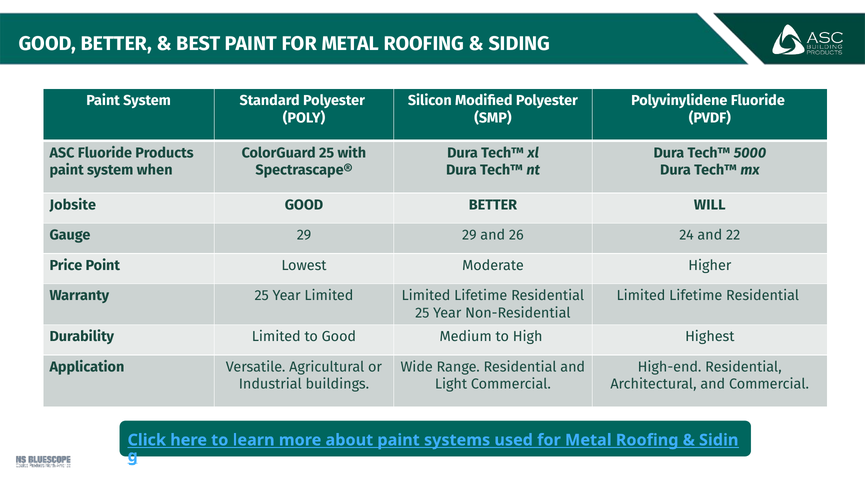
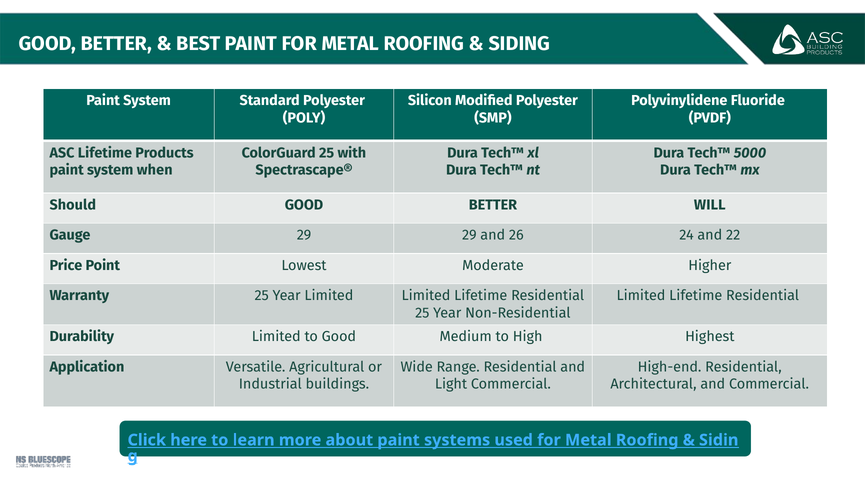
ASC Fluoride: Fluoride -> Lifetime
Jobsite: Jobsite -> Should
